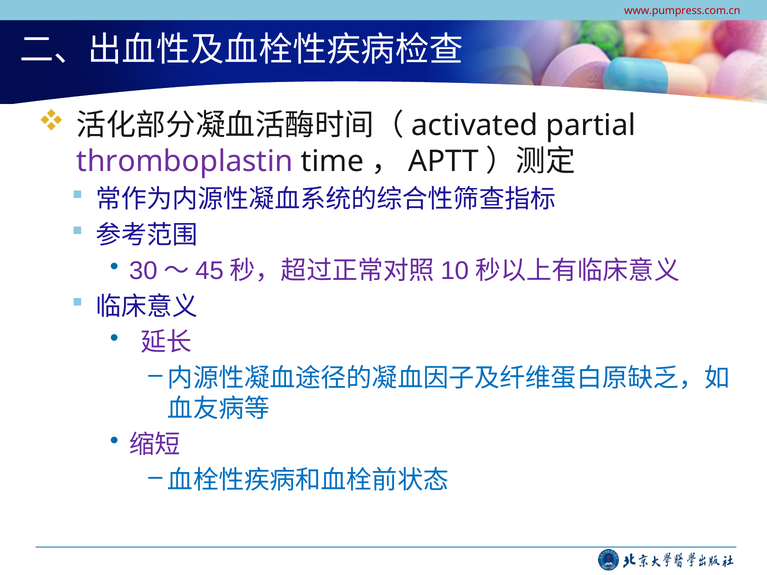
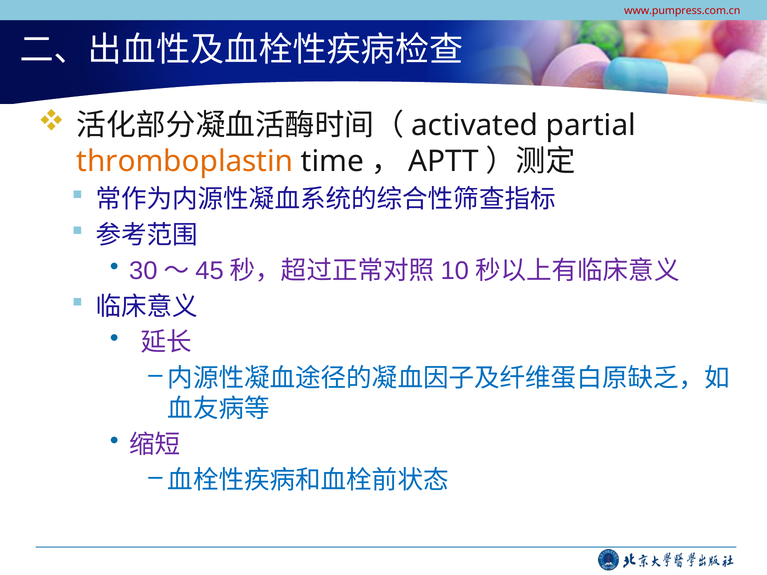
thromboplastin colour: purple -> orange
